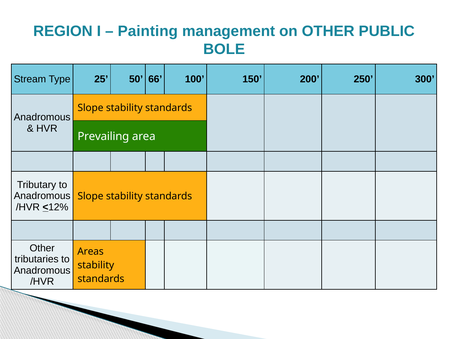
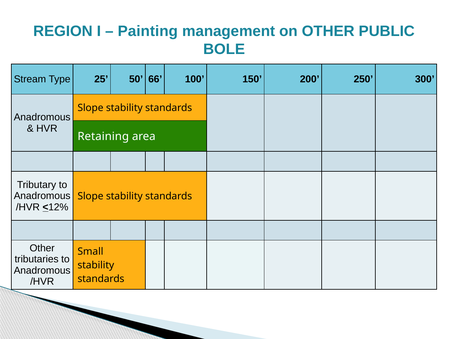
Prevailing: Prevailing -> Retaining
Areas: Areas -> Small
